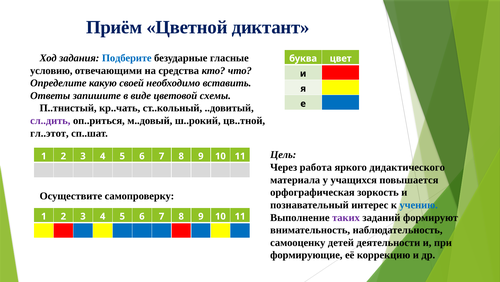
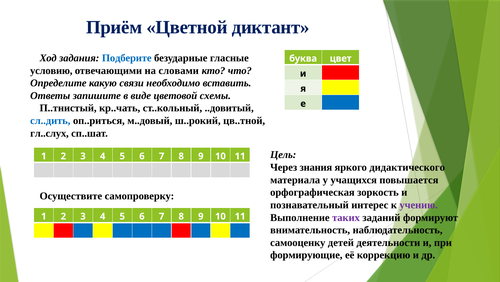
средства: средства -> словами
своей: своей -> связи
сл..дить colour: purple -> blue
гл..этот: гл..этот -> гл..слух
работа: работа -> знания
учению colour: blue -> purple
